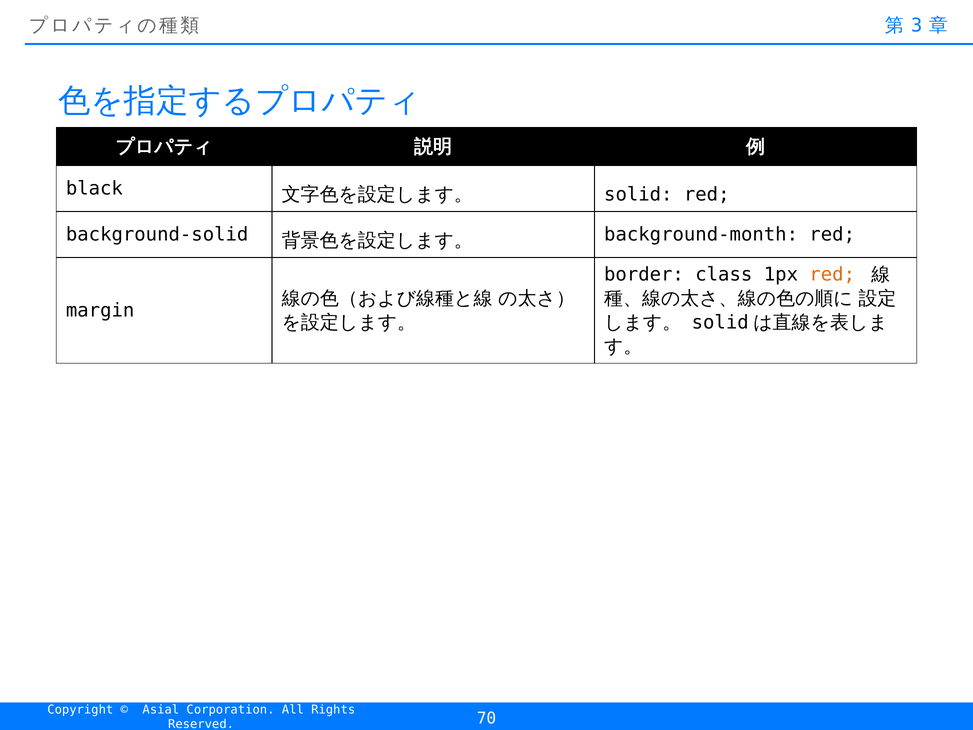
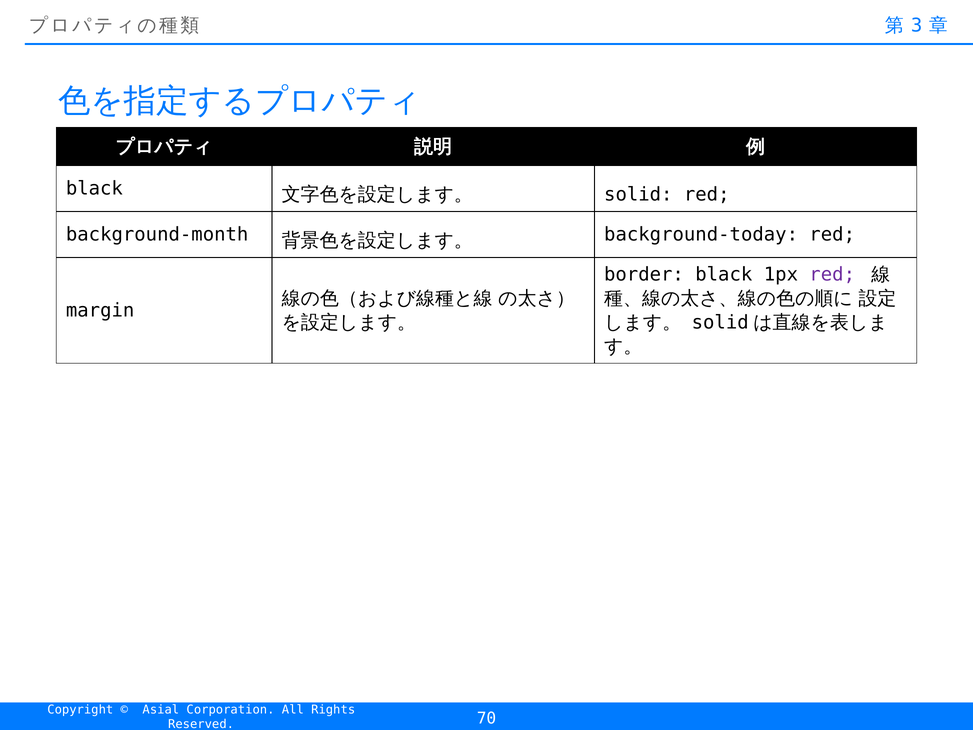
background-solid: background-solid -> background-month
background-month: background-month -> background-today
border class: class -> black
red at (832, 274) colour: orange -> purple
